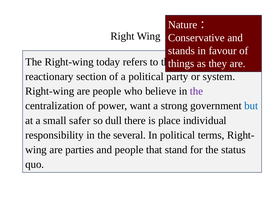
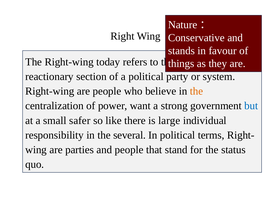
the at (196, 91) colour: purple -> orange
dull: dull -> like
place: place -> large
